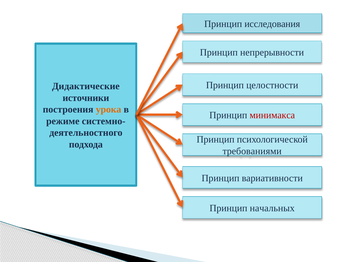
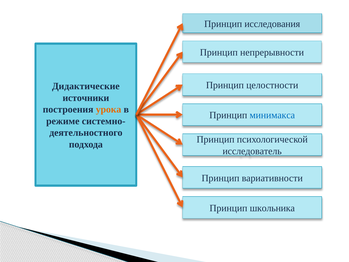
минимакса colour: red -> blue
требованиями: требованиями -> исследователь
начальных: начальных -> школьника
